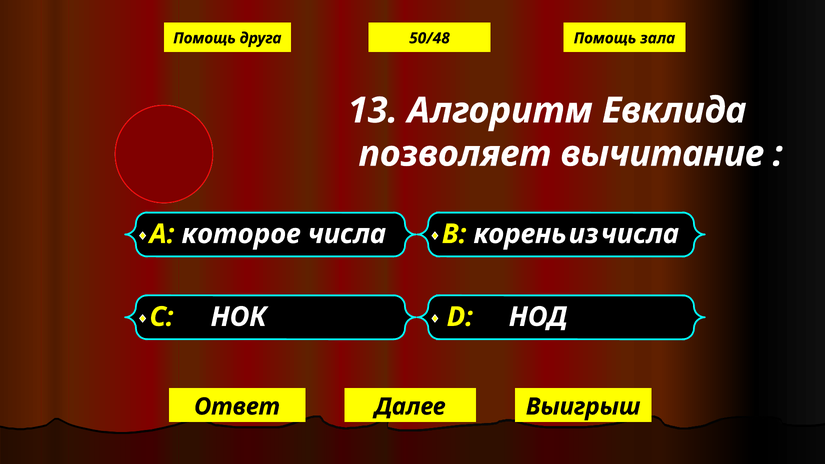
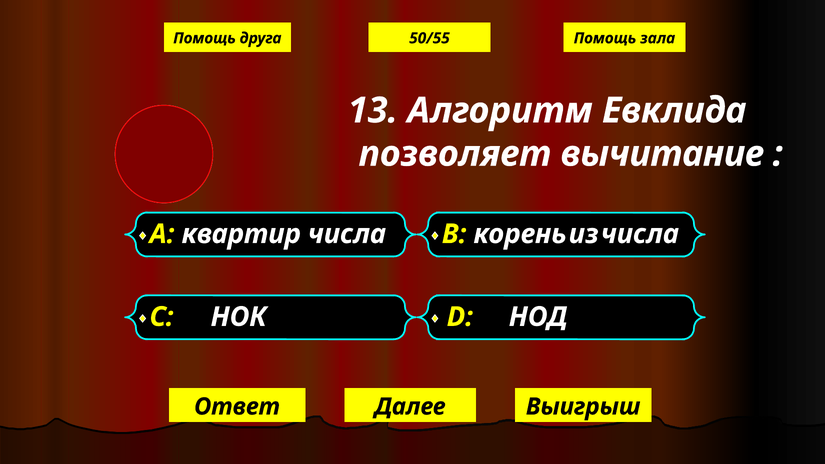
50/48: 50/48 -> 50/55
которое: которое -> квартир
